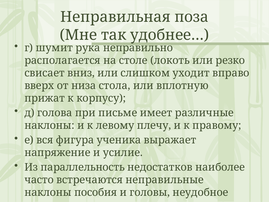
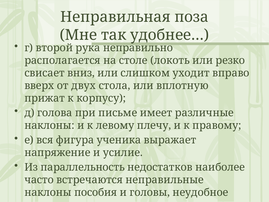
шумит: шумит -> второй
низа: низа -> двух
